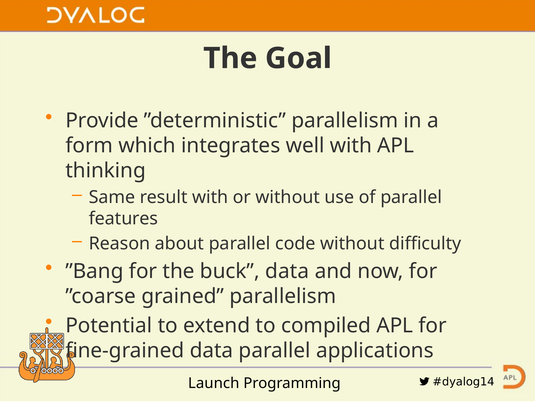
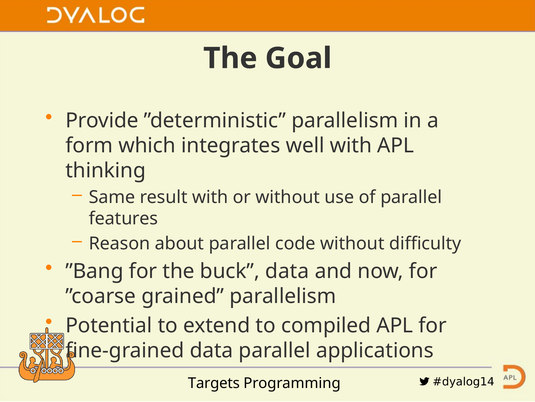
Launch: Launch -> Targets
